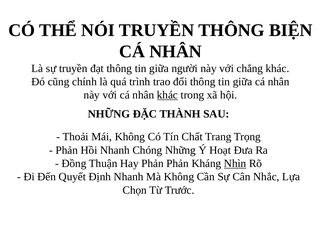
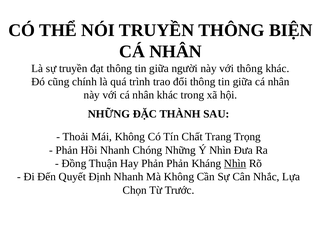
với chẳng: chẳng -> thông
khác at (167, 95) underline: present -> none
Ý Hoạt: Hoạt -> Nhìn
